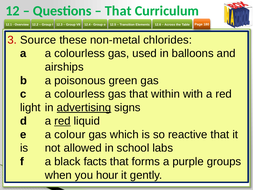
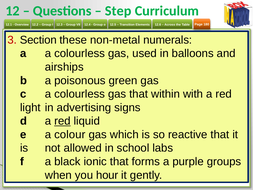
That at (118, 11): That -> Step
Source: Source -> Section
chlorides: chlorides -> numerals
advertising underline: present -> none
facts: facts -> ionic
